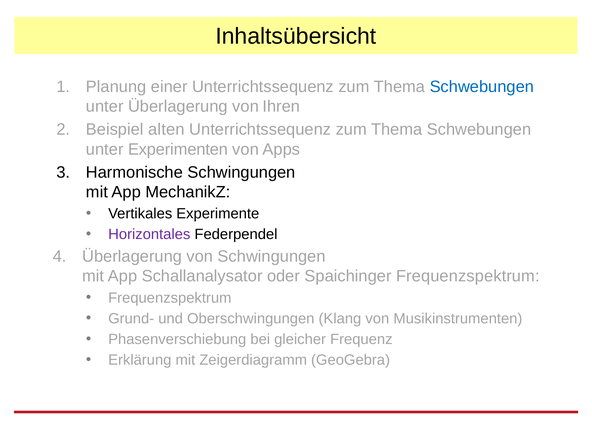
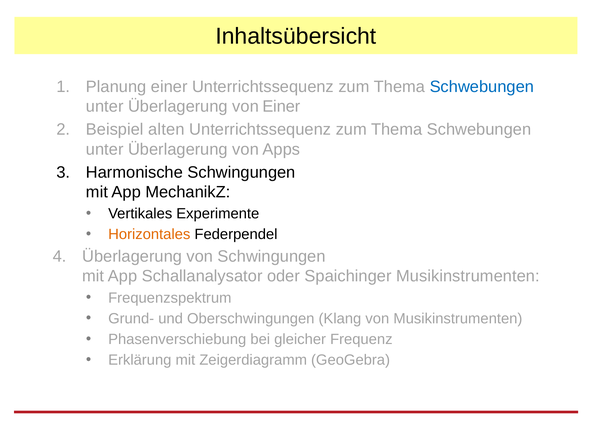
von Ihren: Ihren -> Einer
Experimenten at (178, 149): Experimenten -> Überlagerung
Horizontales colour: purple -> orange
Spaichinger Frequenzspektrum: Frequenzspektrum -> Musikinstrumenten
